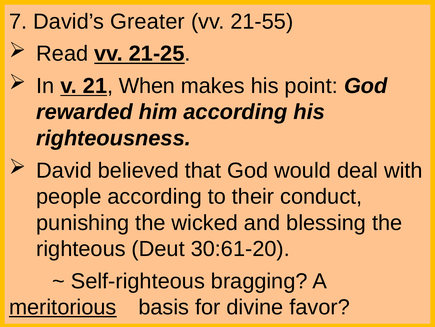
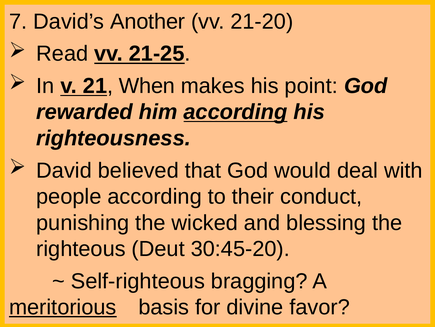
Greater: Greater -> Another
21-55: 21-55 -> 21-20
according at (235, 112) underline: none -> present
30:61-20: 30:61-20 -> 30:45-20
